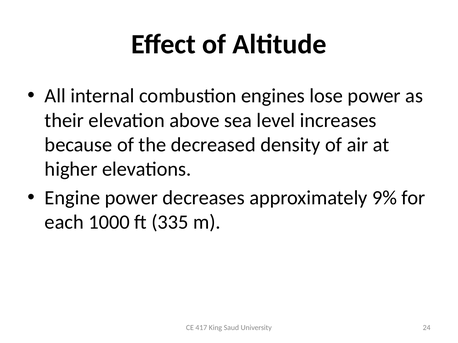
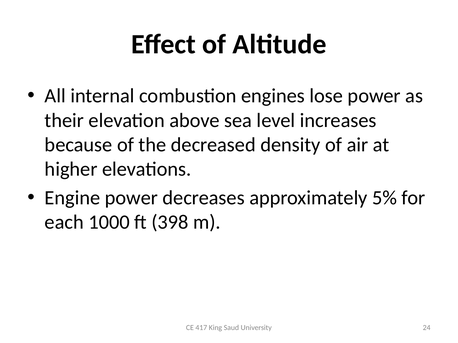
9%: 9% -> 5%
335: 335 -> 398
